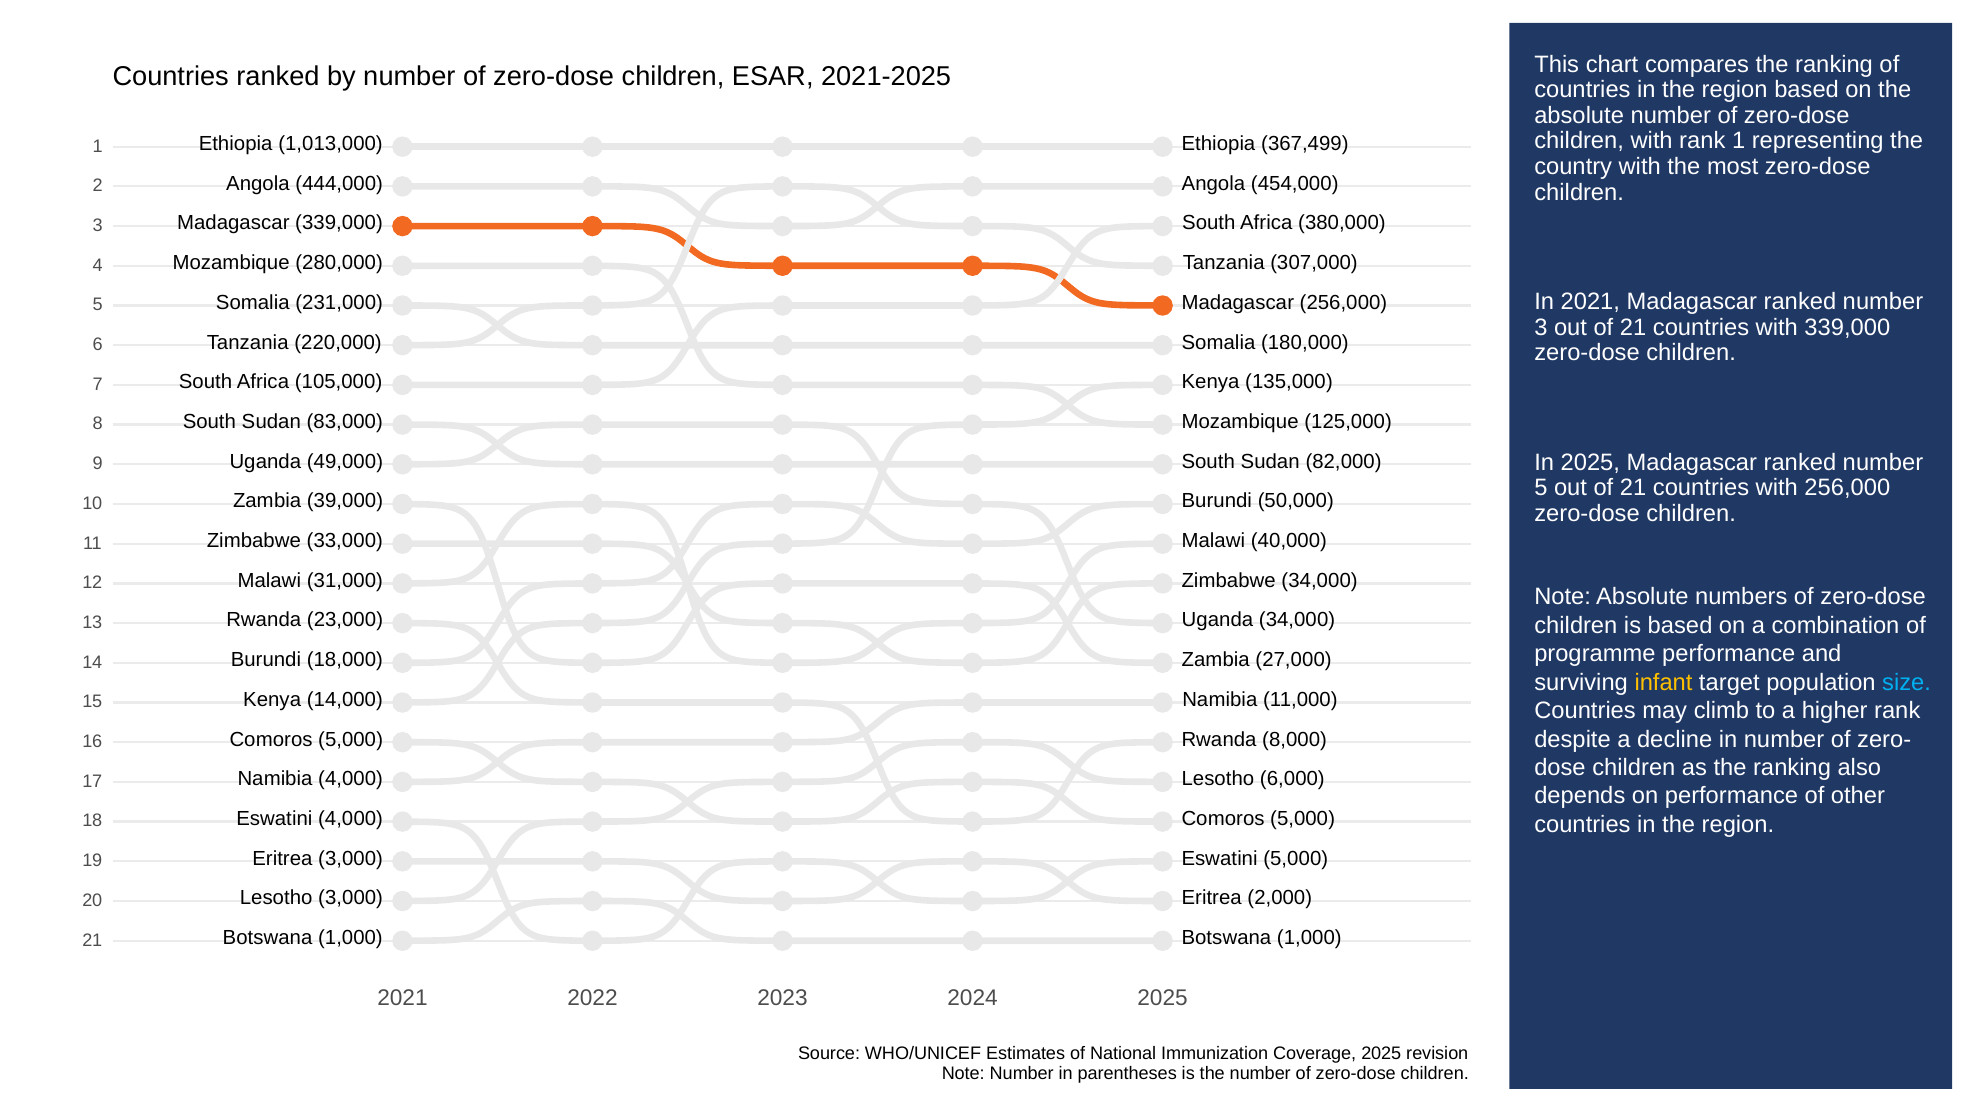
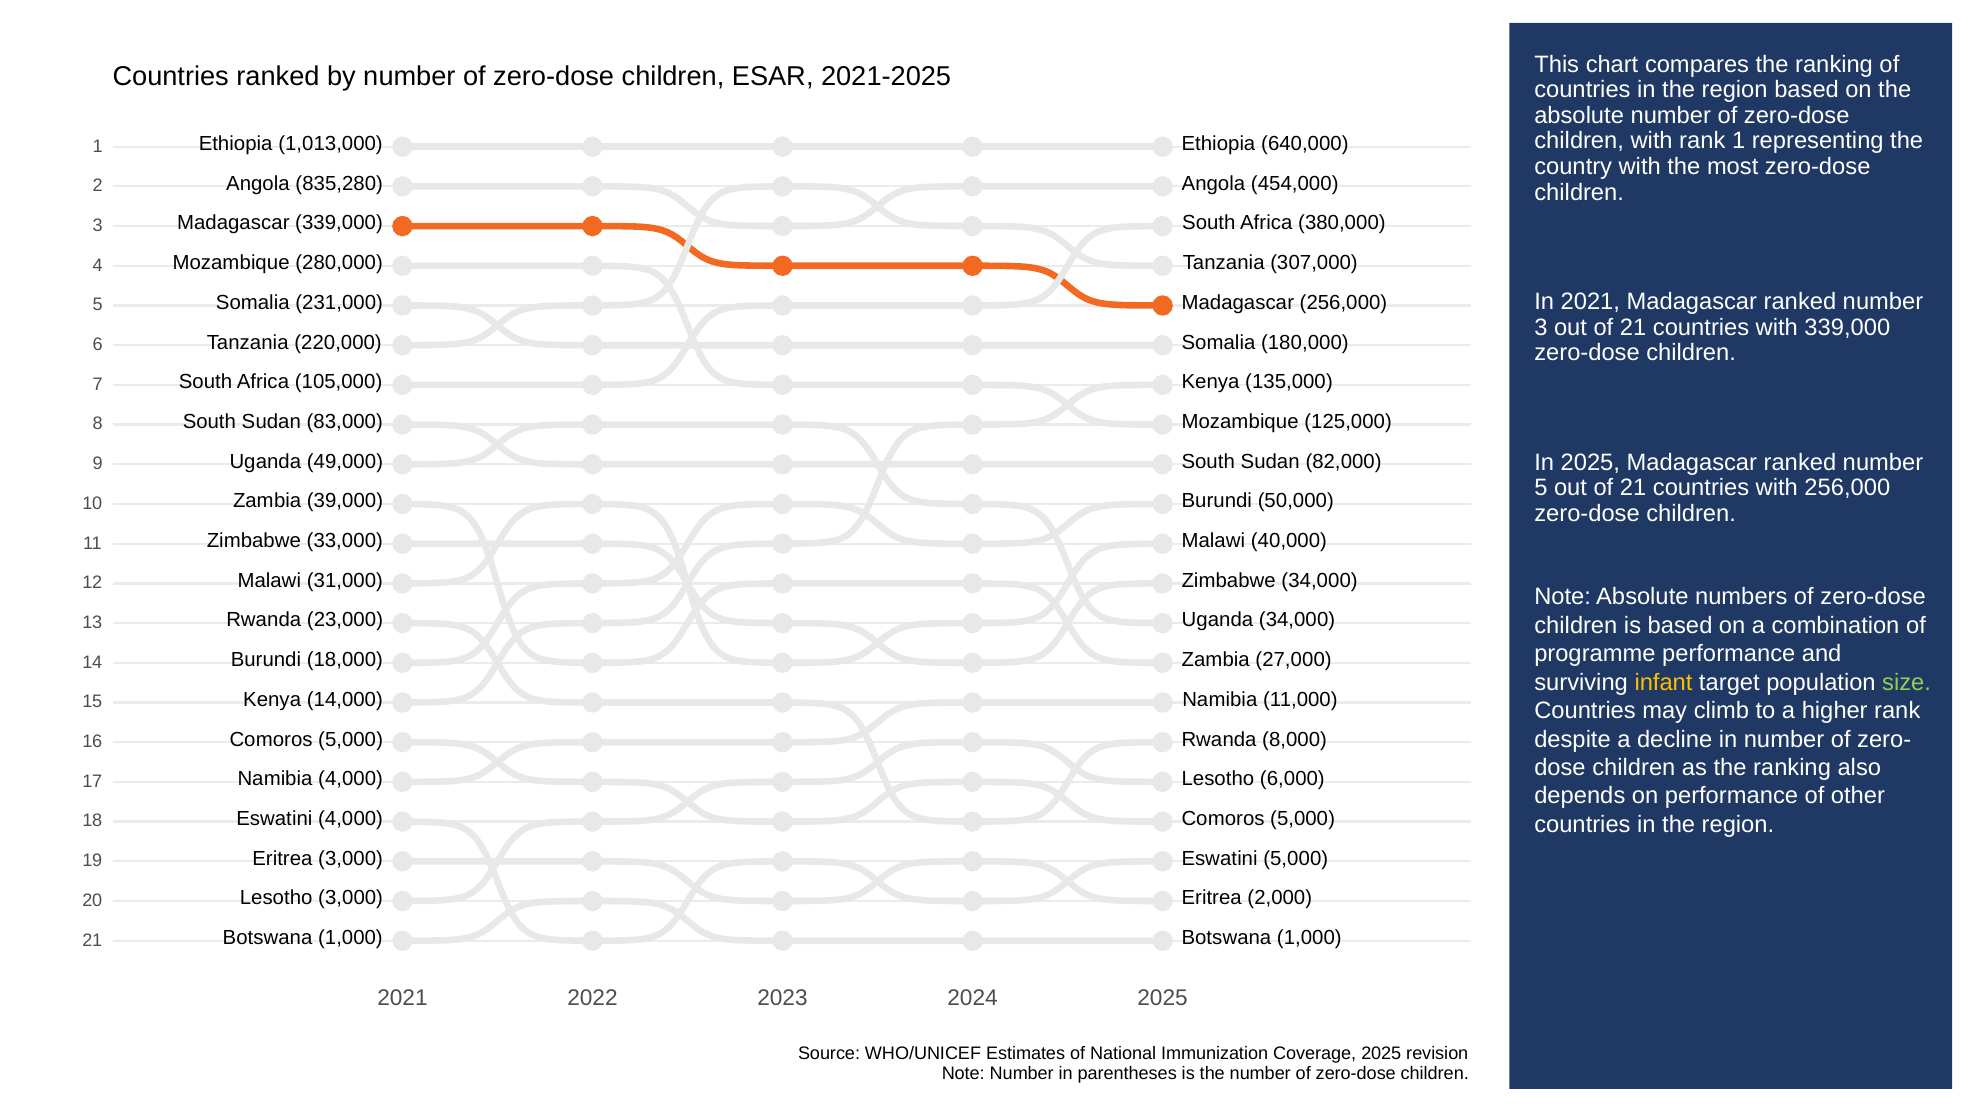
367,499: 367,499 -> 640,000
444,000: 444,000 -> 835,280
size colour: light blue -> light green
